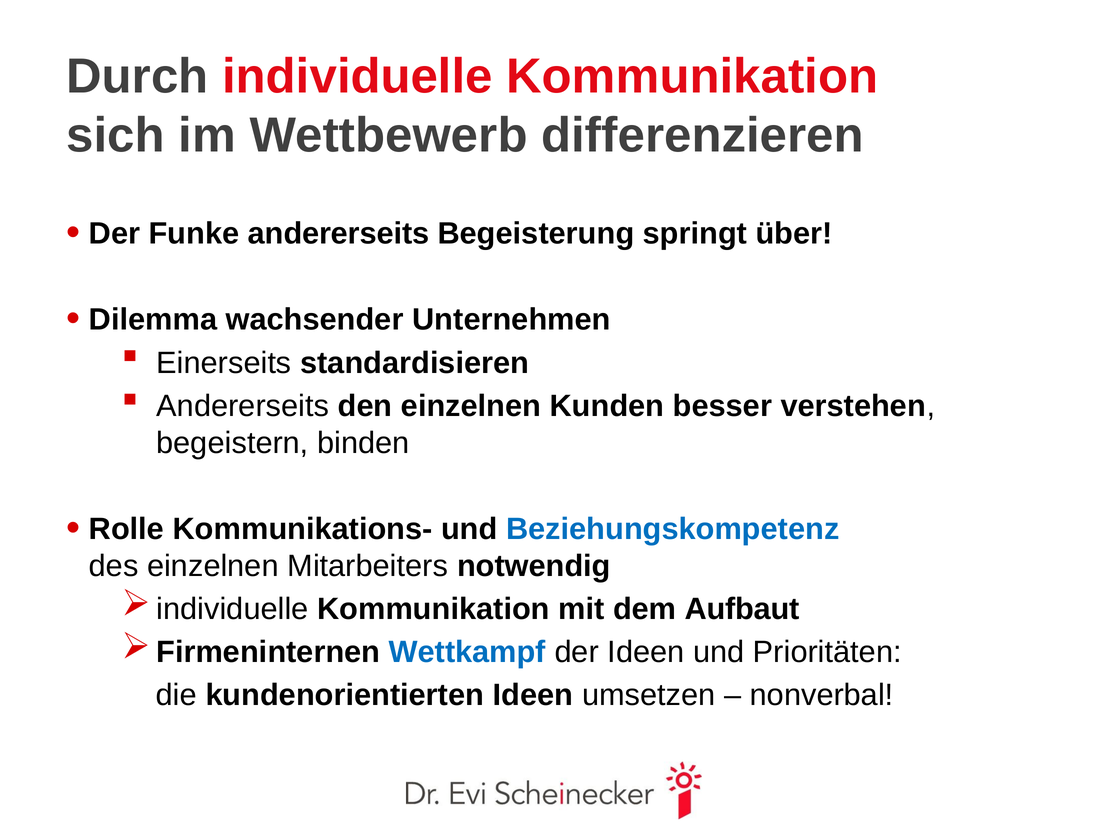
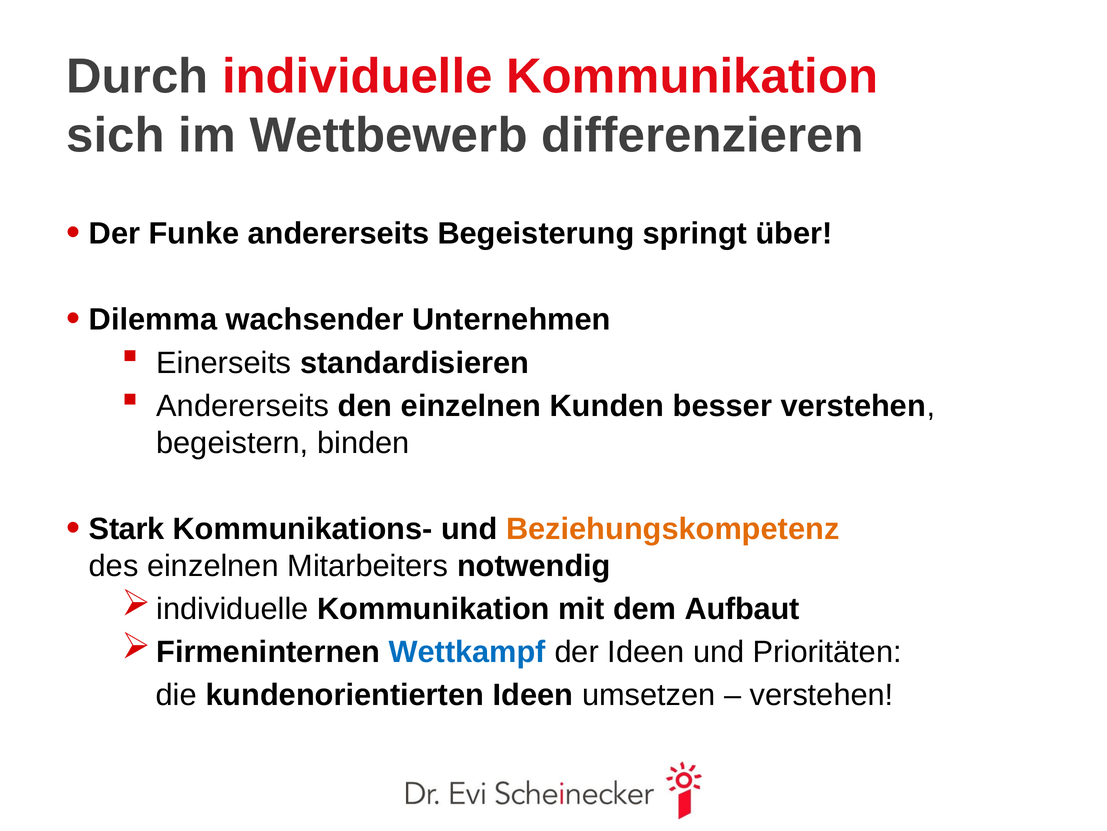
Rolle: Rolle -> Stark
Beziehungskompetenz colour: blue -> orange
nonverbal at (822, 695): nonverbal -> verstehen
